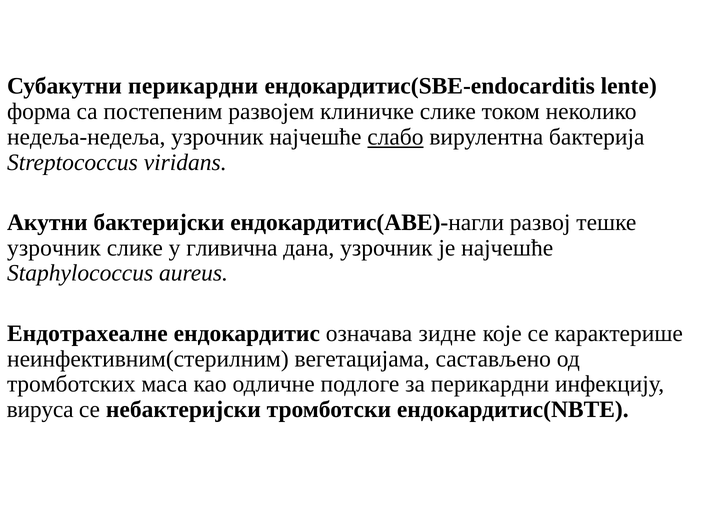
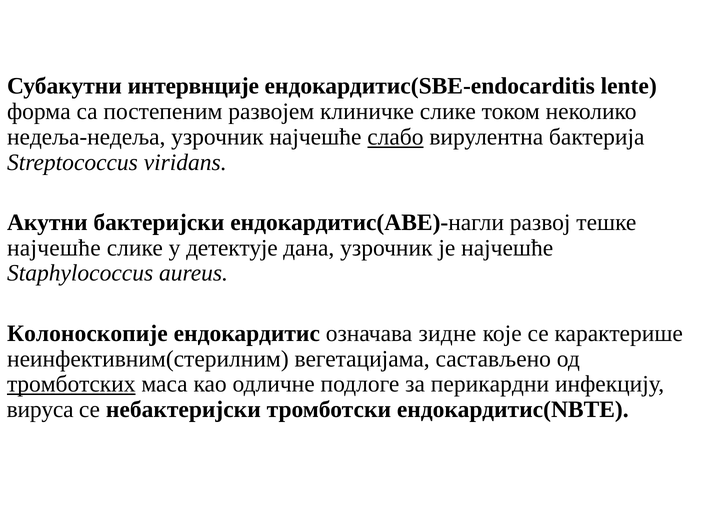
Субакутни перикардни: перикардни -> интервнције
узрочник at (54, 248): узрочник -> најчешће
гливична: гливична -> детектује
Ендотрахеалне: Ендотрахеалне -> Колоноскопије
тромботских underline: none -> present
